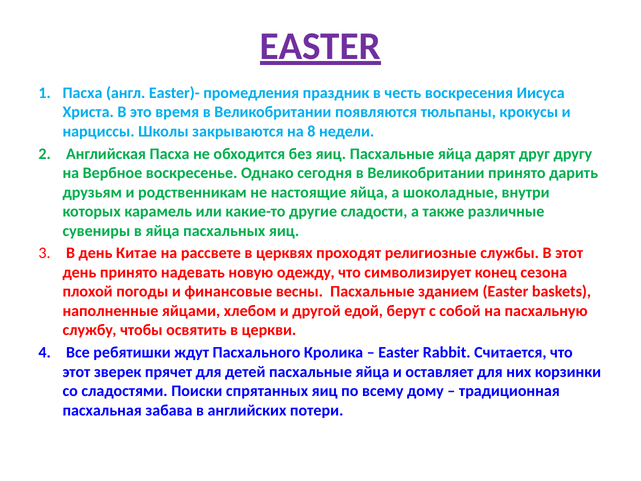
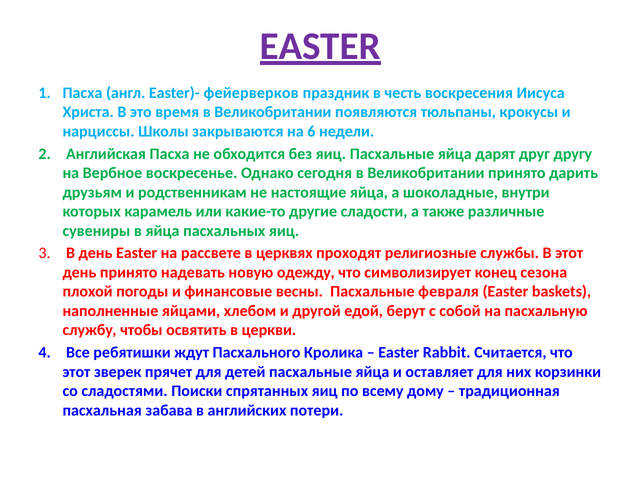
промедления: промедления -> фейерверков
8: 8 -> 6
день Китае: Китае -> Easter
зданием: зданием -> февраля
